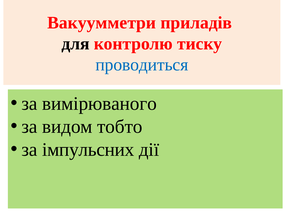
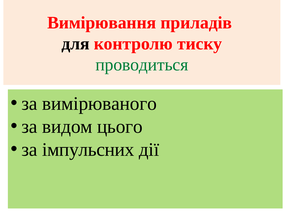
Вакуумметри: Вакуумметри -> Вимірювання
проводиться colour: blue -> green
тобто: тобто -> цього
